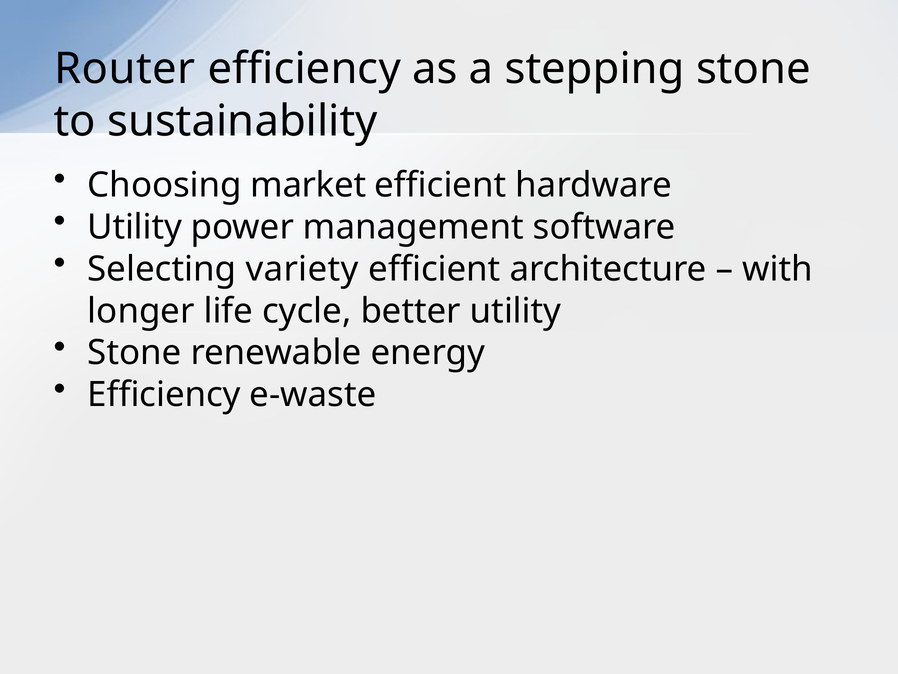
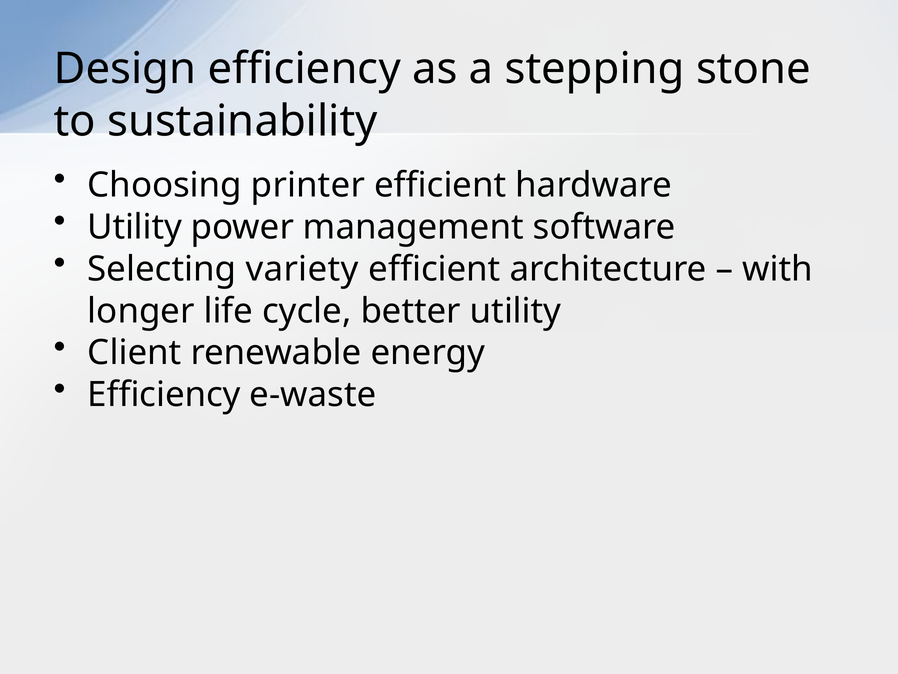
Router: Router -> Design
market: market -> printer
Stone at (135, 353): Stone -> Client
